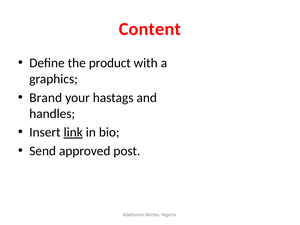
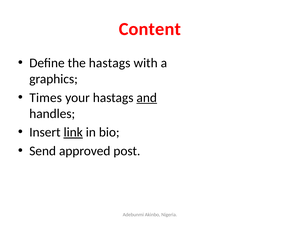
the product: product -> hastags
Brand: Brand -> Times
and underline: none -> present
